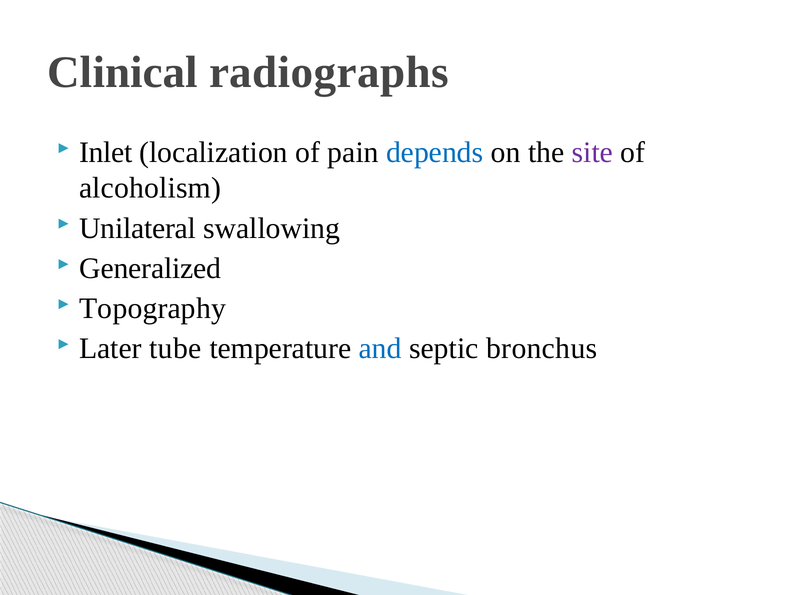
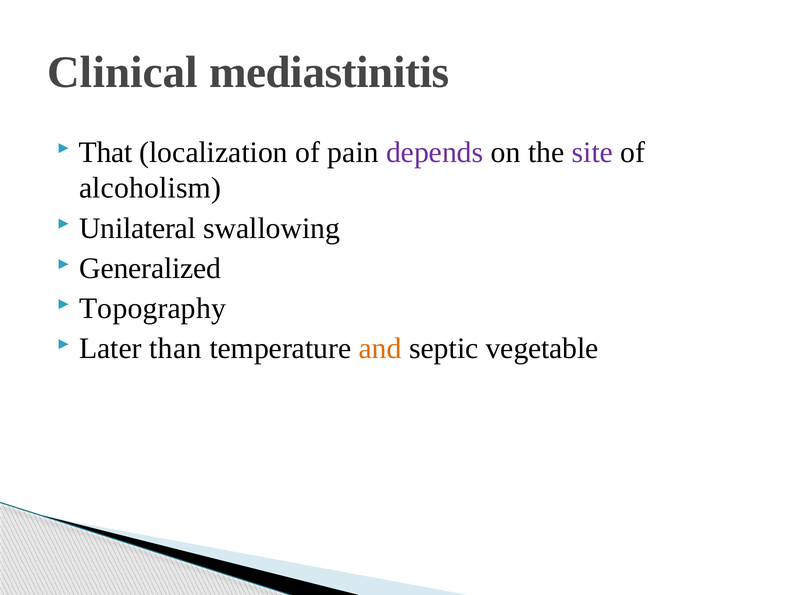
radiographs: radiographs -> mediastinitis
Inlet: Inlet -> That
depends colour: blue -> purple
tube: tube -> than
and colour: blue -> orange
bronchus: bronchus -> vegetable
